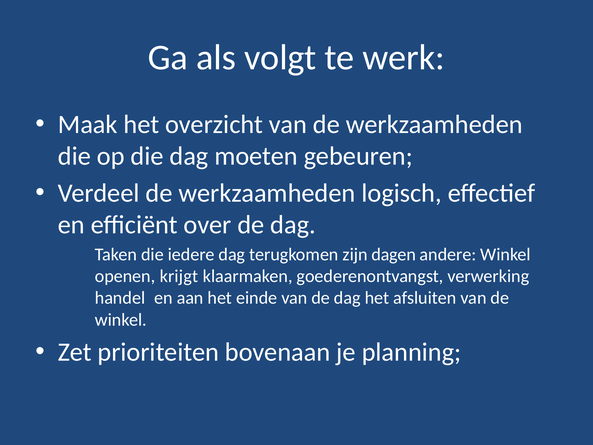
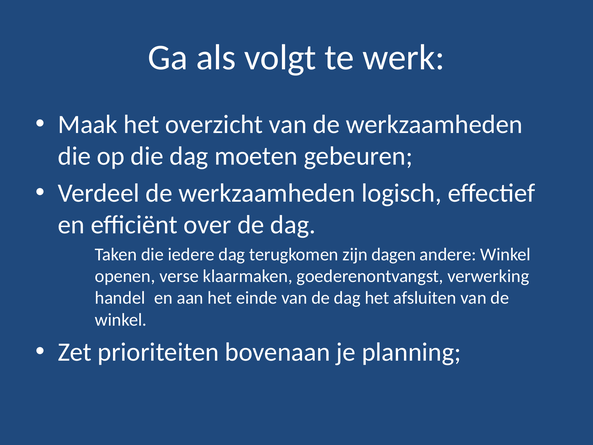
krijgt: krijgt -> verse
